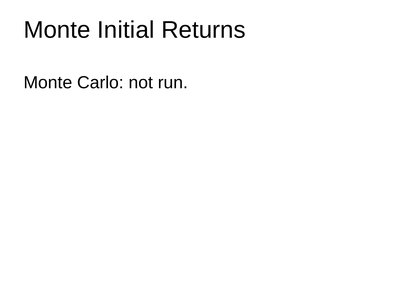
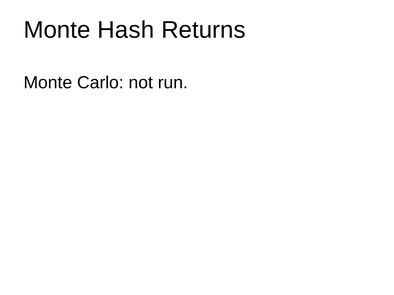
Initial: Initial -> Hash
